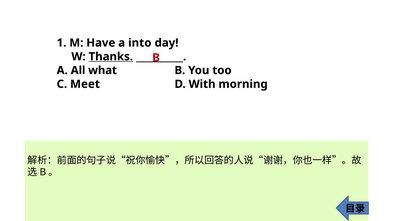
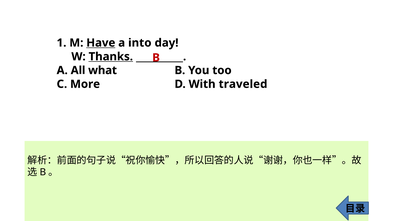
Have underline: none -> present
Meet: Meet -> More
morning: morning -> traveled
